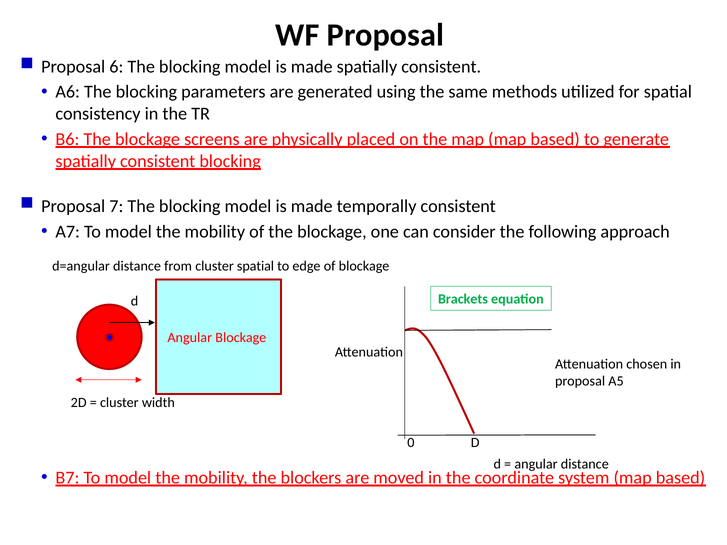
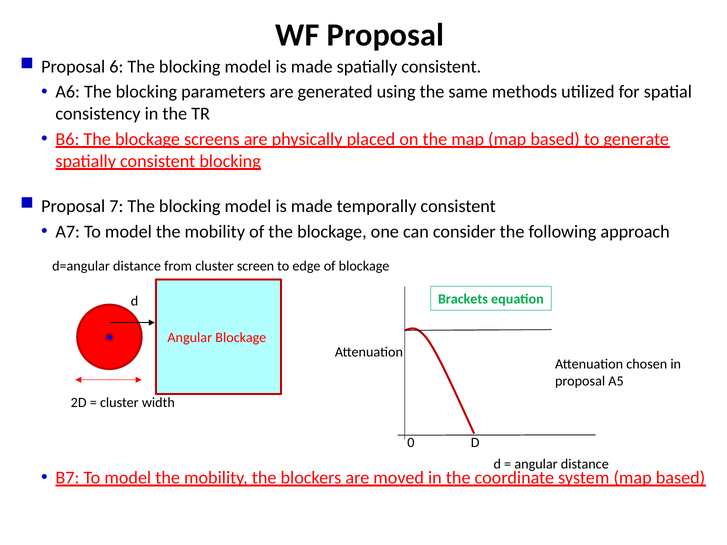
cluster spatial: spatial -> screen
